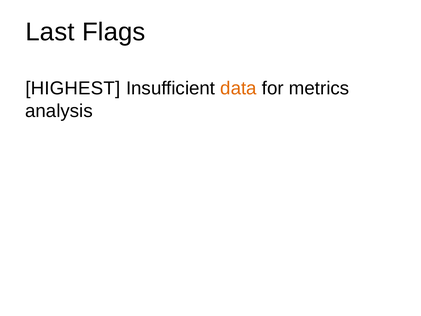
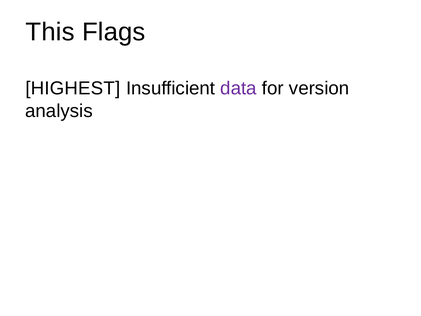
Last: Last -> This
data colour: orange -> purple
metrics: metrics -> version
